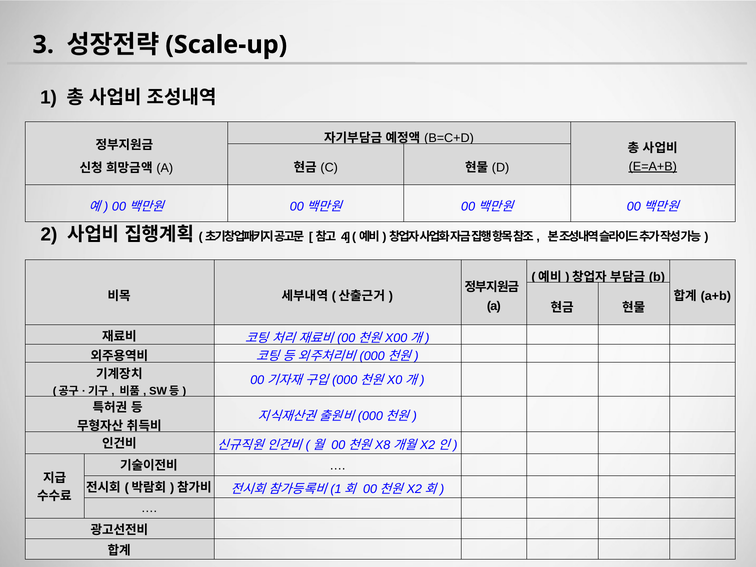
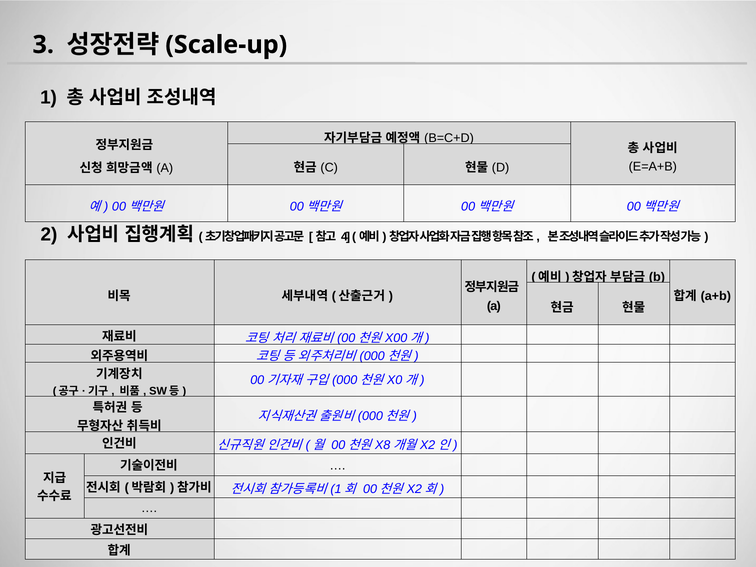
E=A+B underline: present -> none
